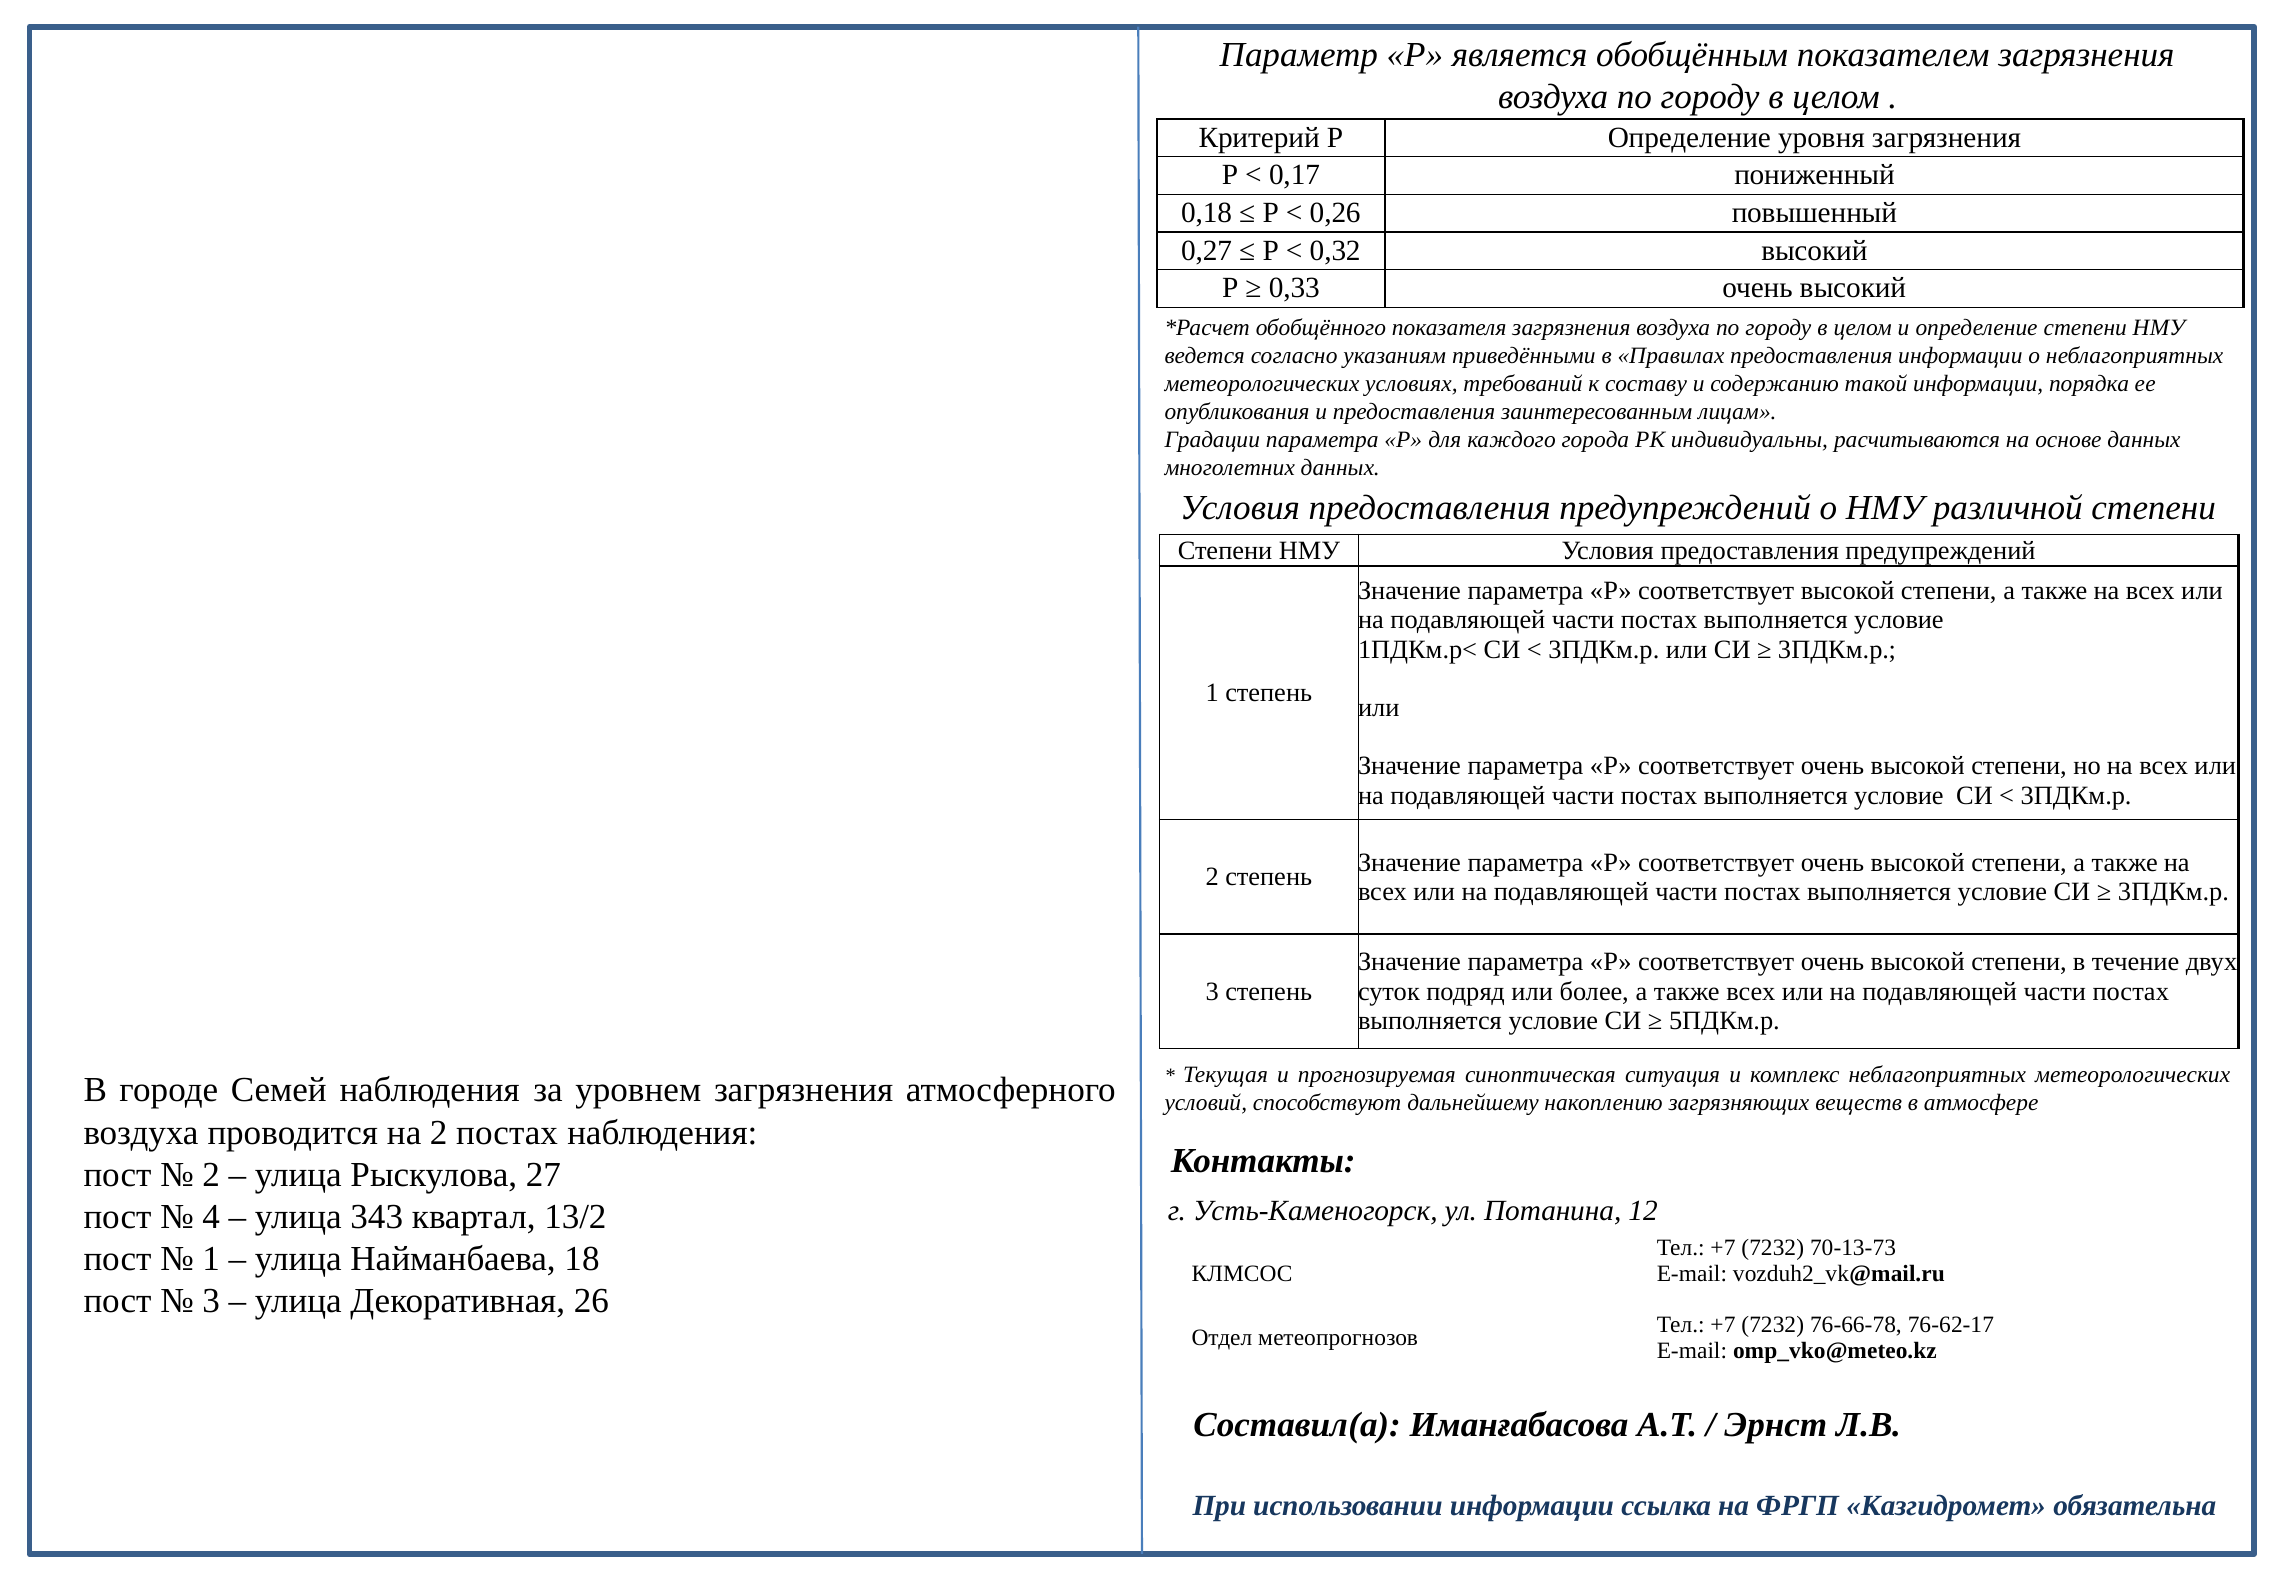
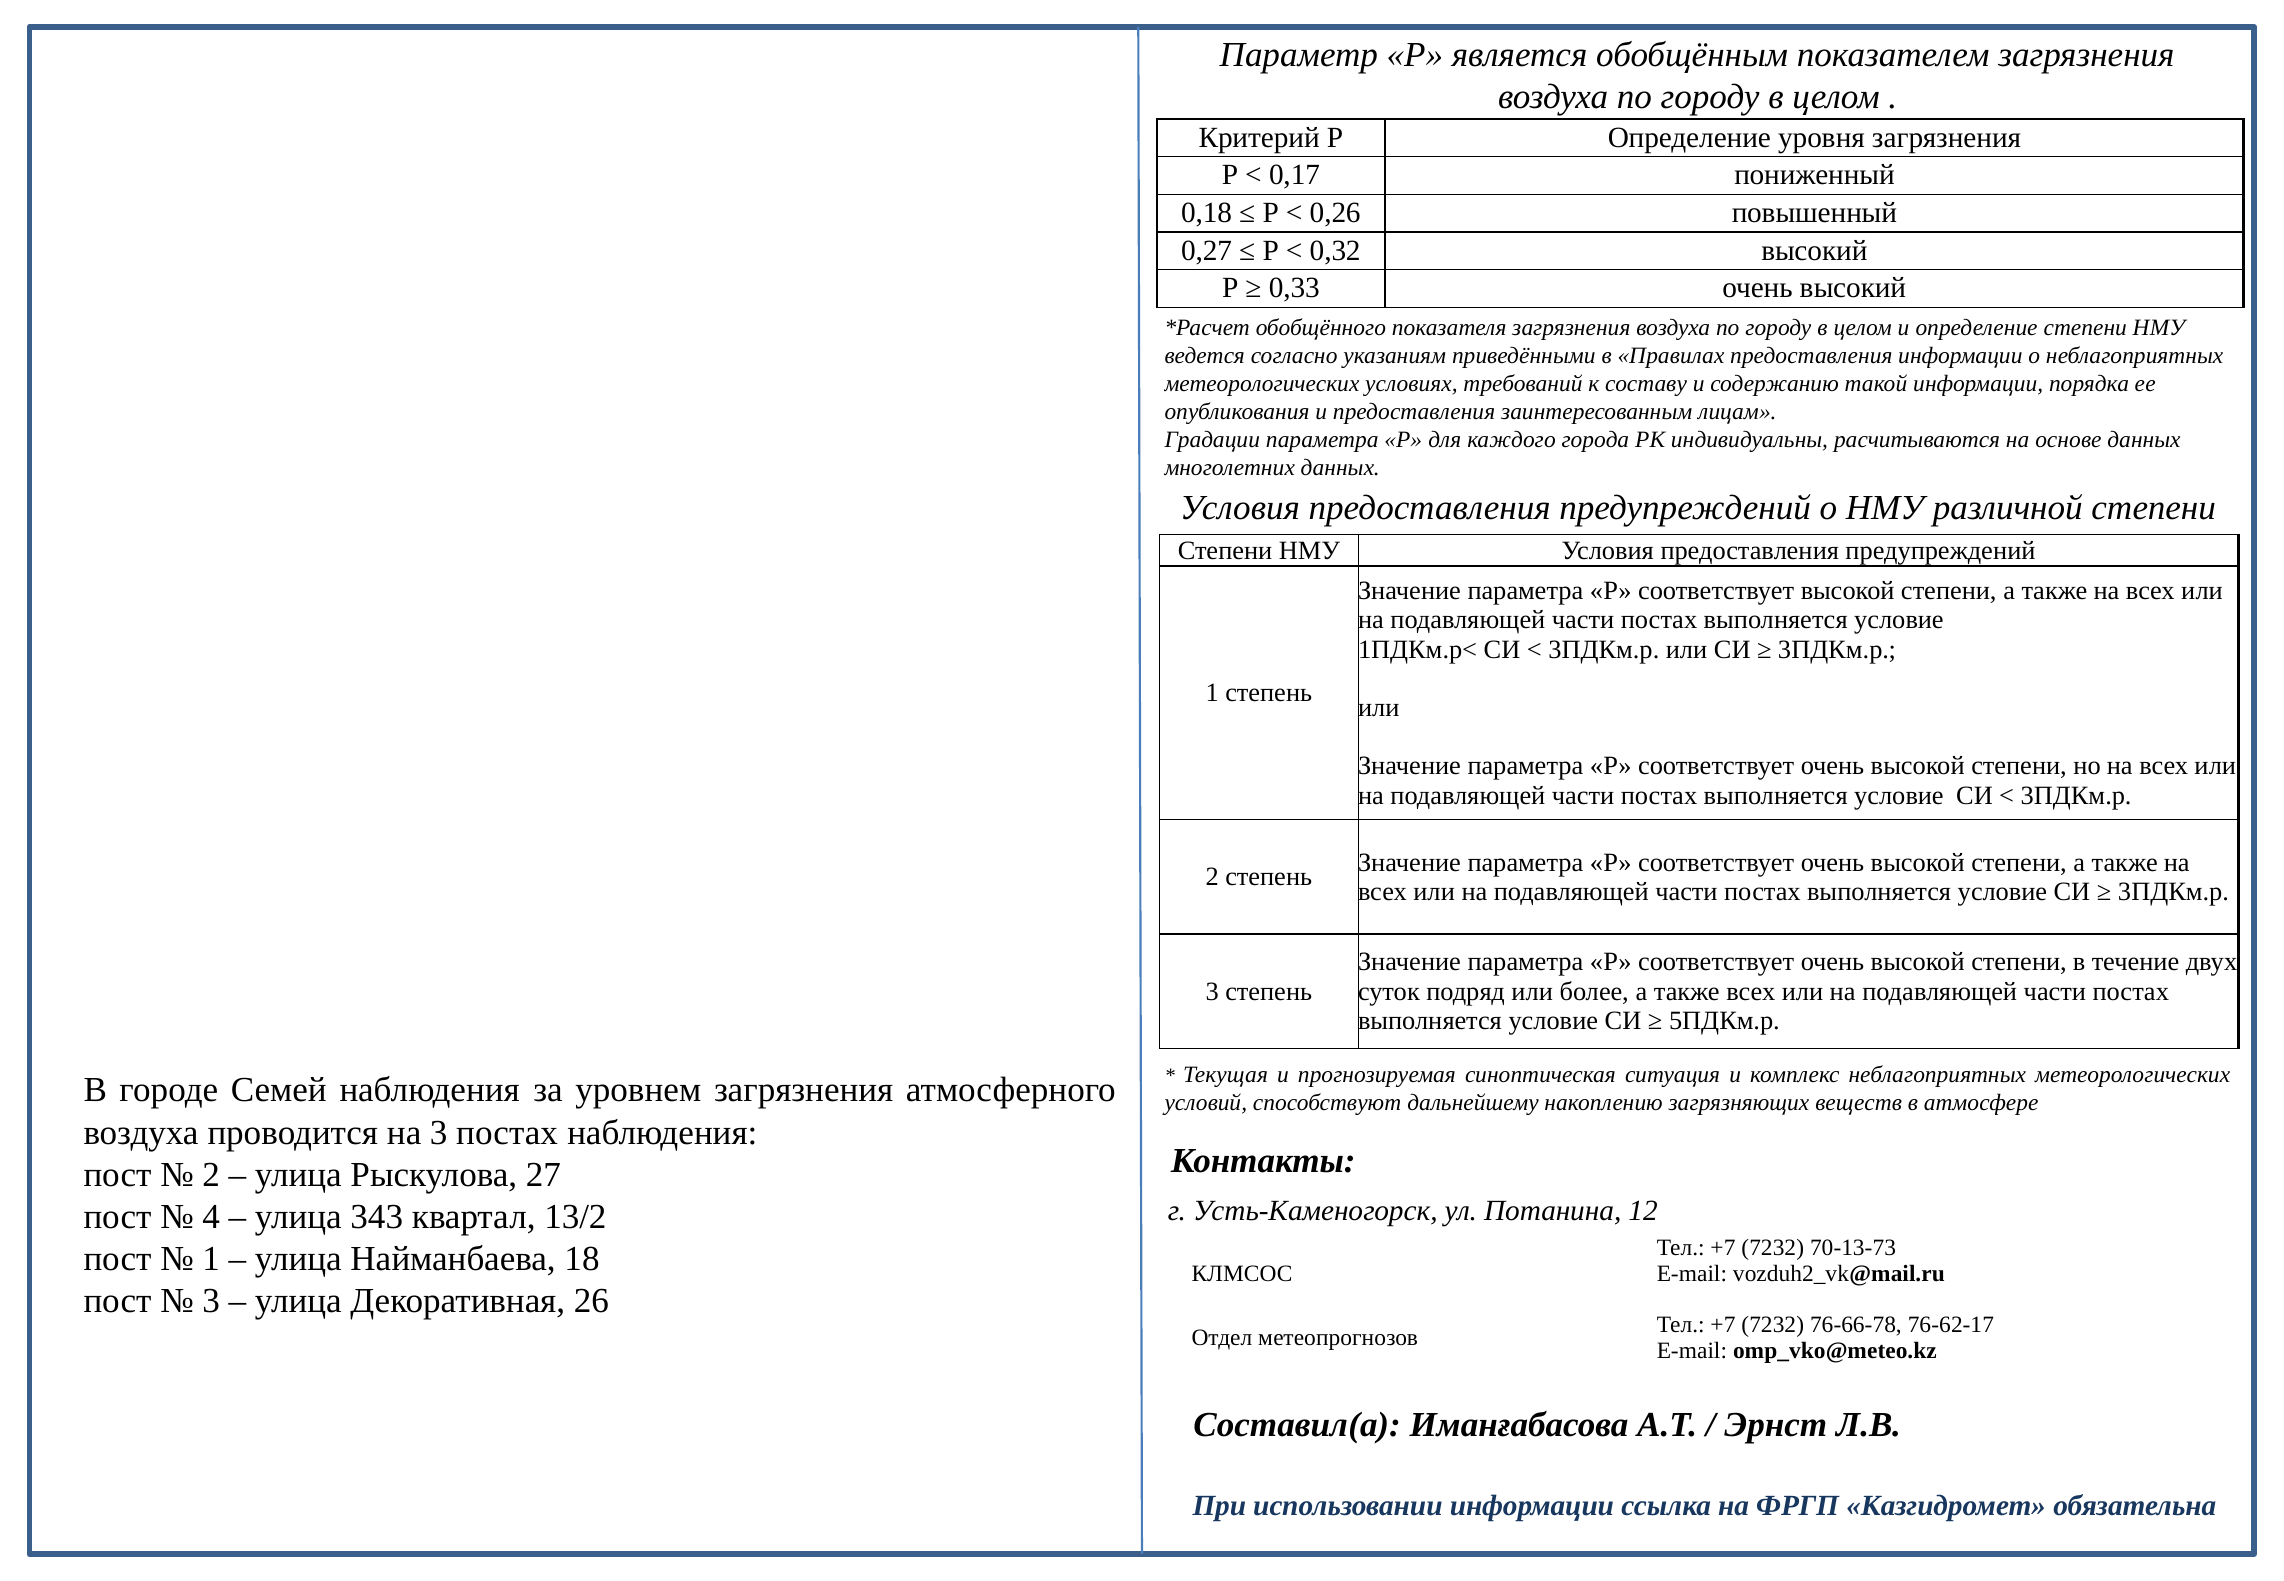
на 2: 2 -> 3
